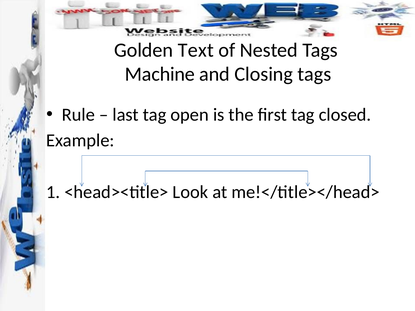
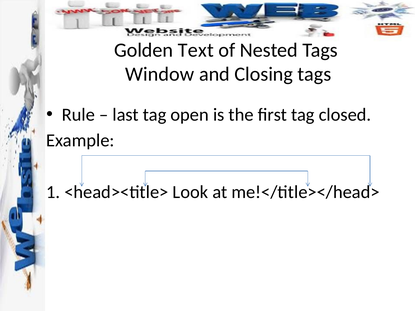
Machine: Machine -> Window
